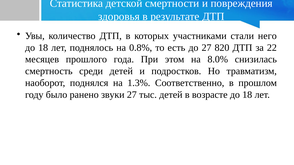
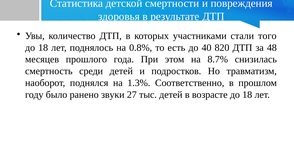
него: него -> того
до 27: 27 -> 40
22: 22 -> 48
8.0%: 8.0% -> 8.7%
